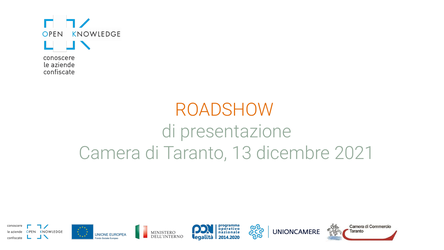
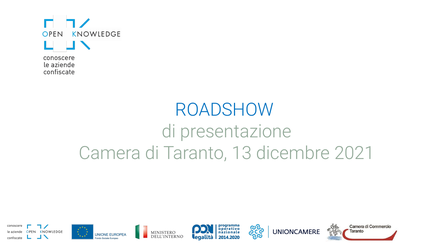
ROADSHOW colour: orange -> blue
